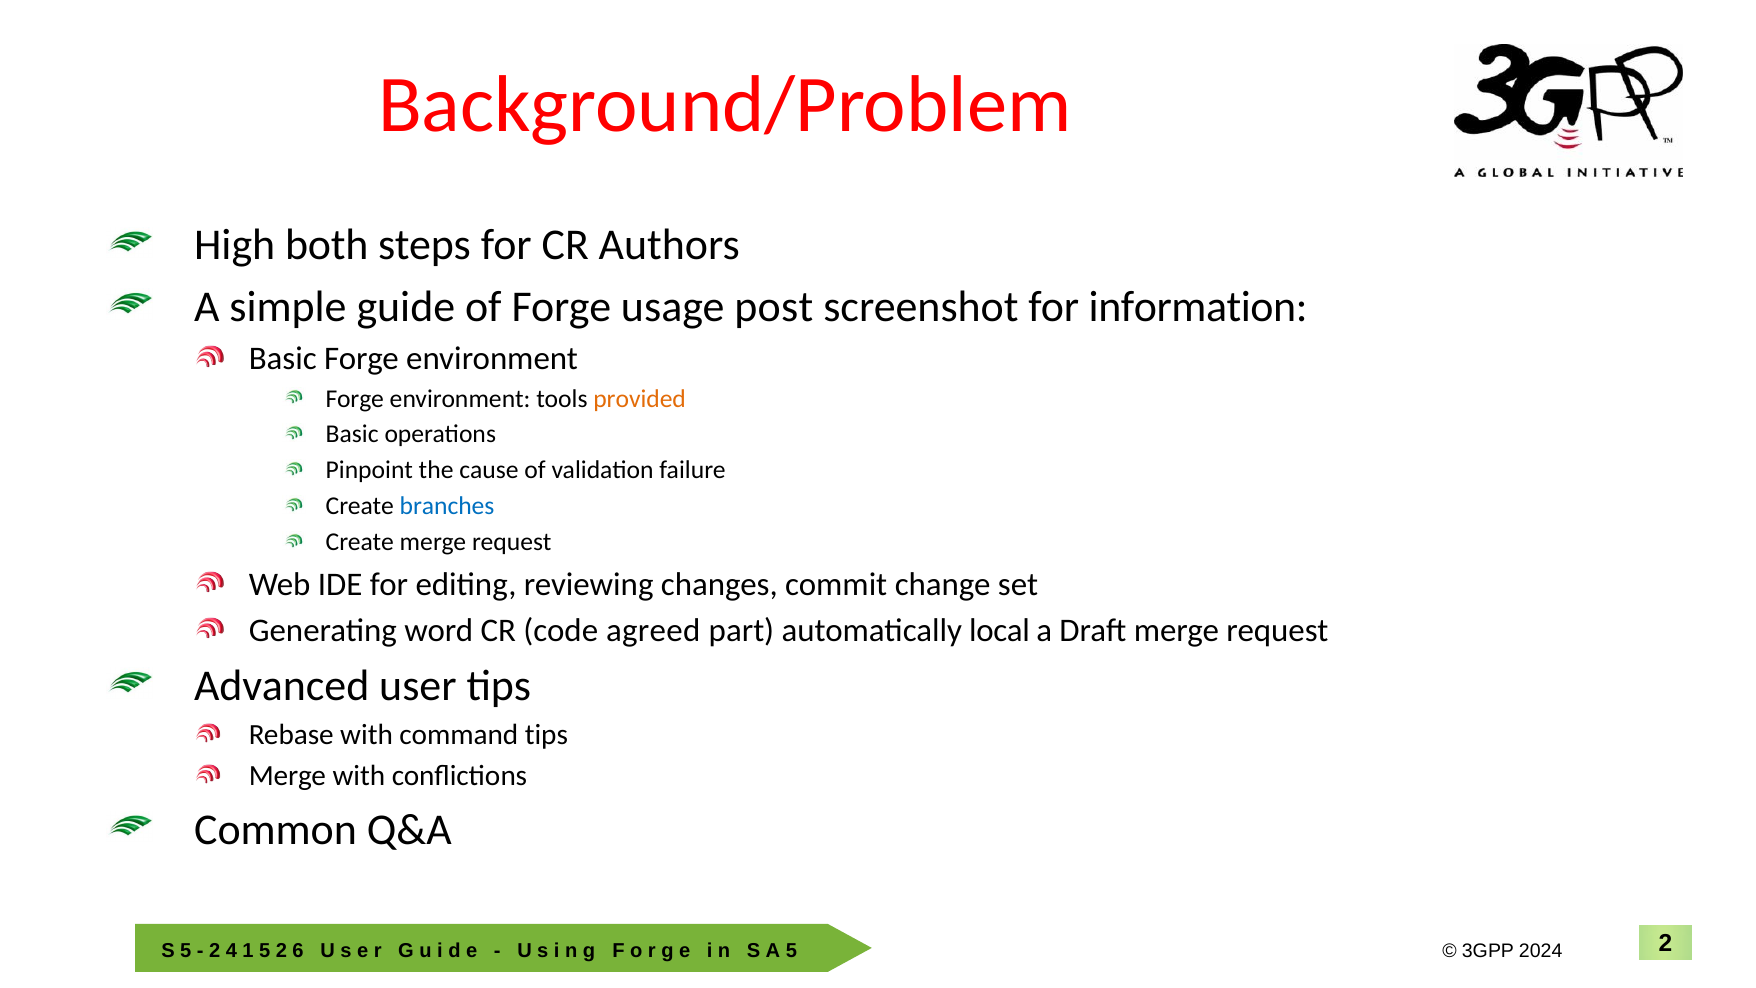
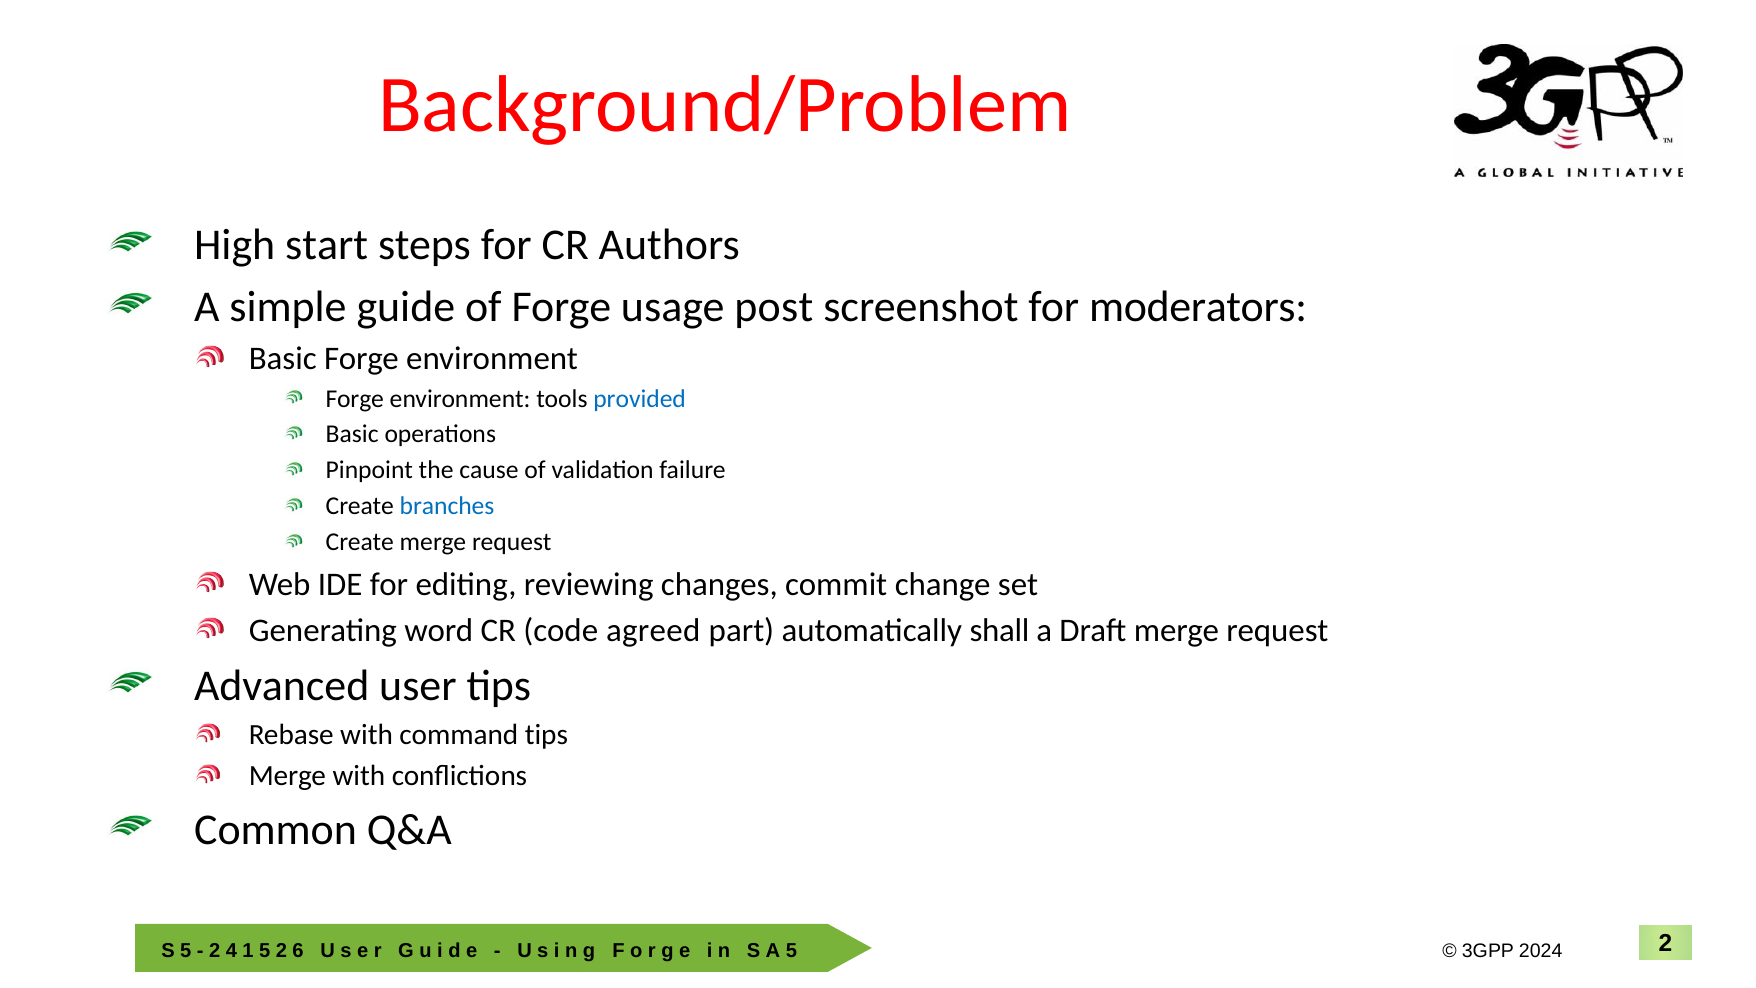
both: both -> start
information: information -> moderators
provided colour: orange -> blue
local: local -> shall
